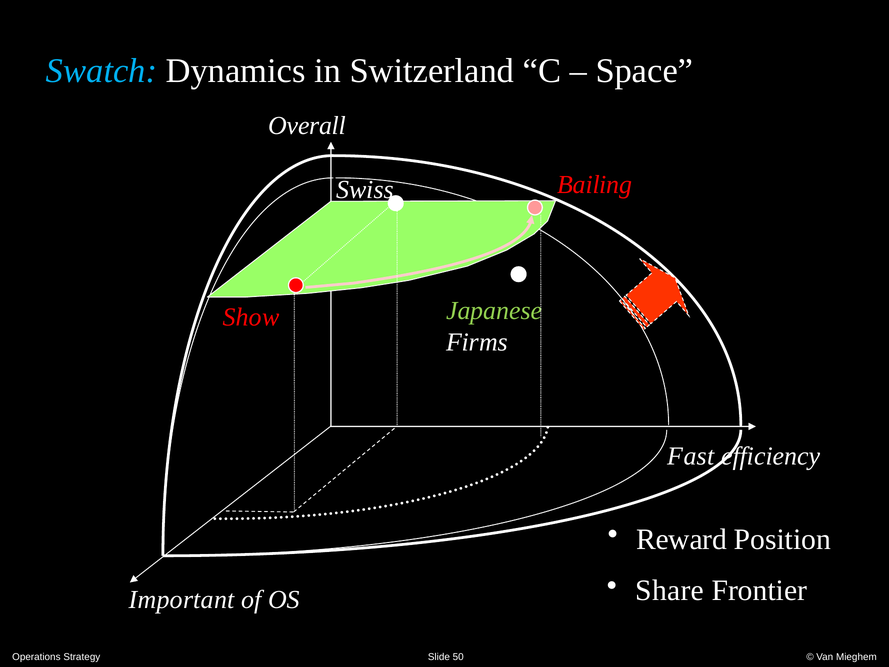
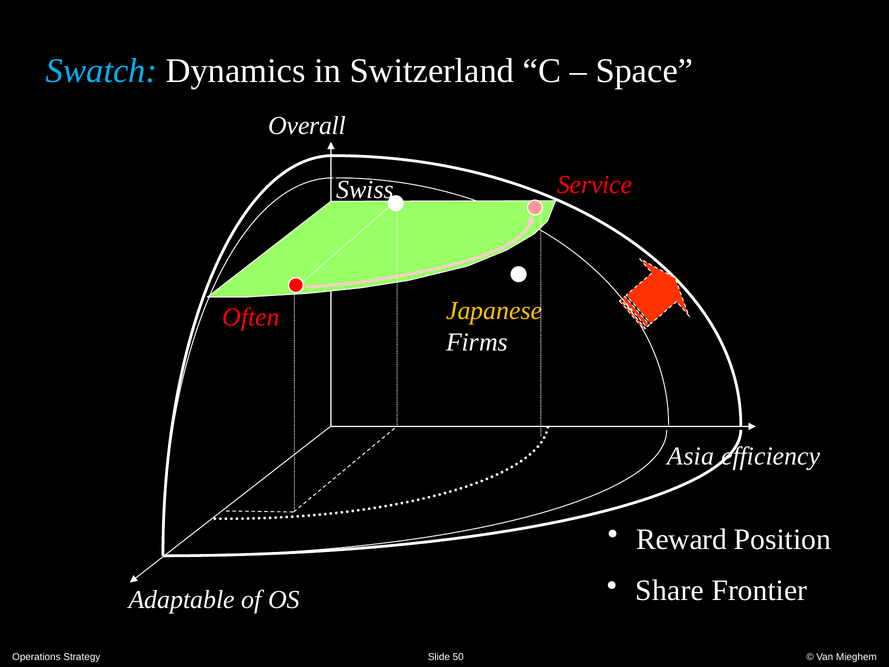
Bailing: Bailing -> Service
Japanese colour: light green -> yellow
Show: Show -> Often
Fast: Fast -> Asia
Important: Important -> Adaptable
